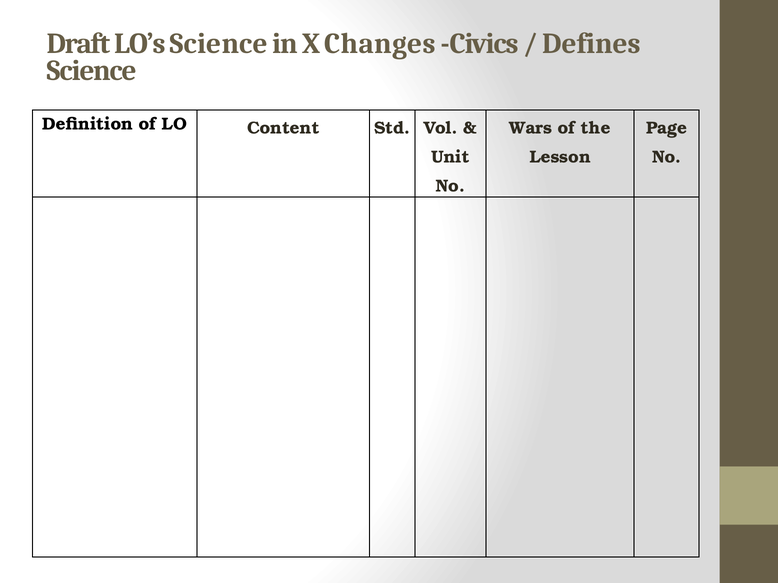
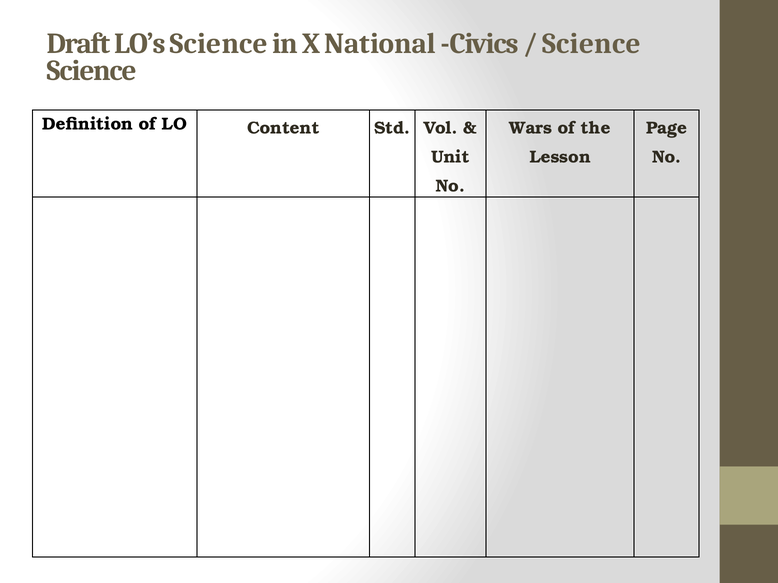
Changes: Changes -> National
Defines at (592, 44): Defines -> Science
